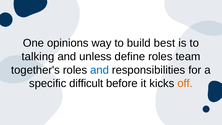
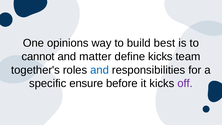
talking: talking -> cannot
unless: unless -> matter
define roles: roles -> kicks
difficult: difficult -> ensure
off colour: orange -> purple
